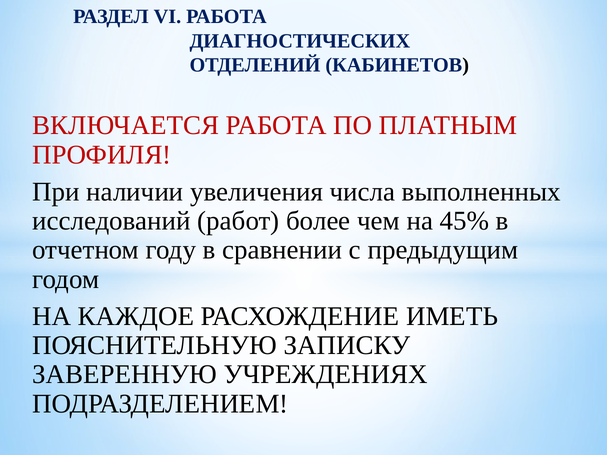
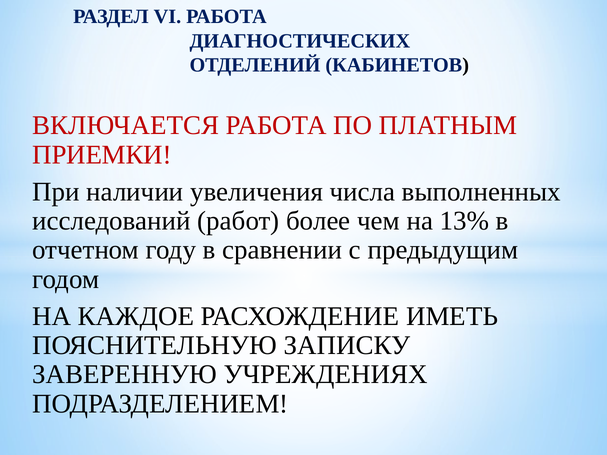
ПРОФИЛЯ: ПРОФИЛЯ -> ПРИЕМКИ
45%: 45% -> 13%
